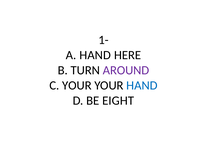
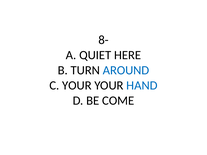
1-: 1- -> 8-
A HAND: HAND -> QUIET
AROUND colour: purple -> blue
EIGHT: EIGHT -> COME
